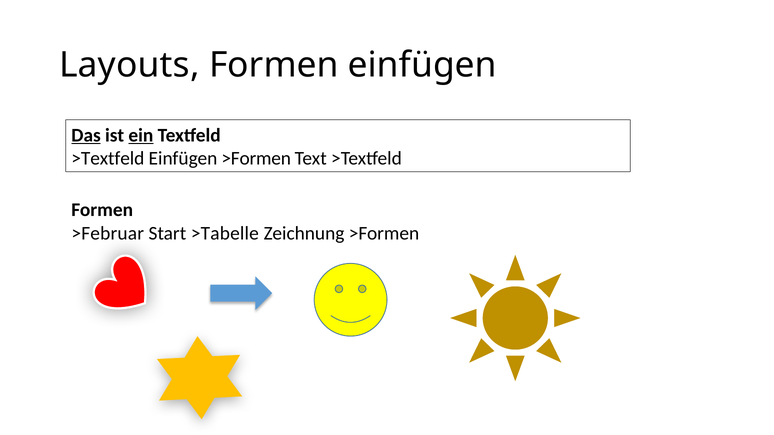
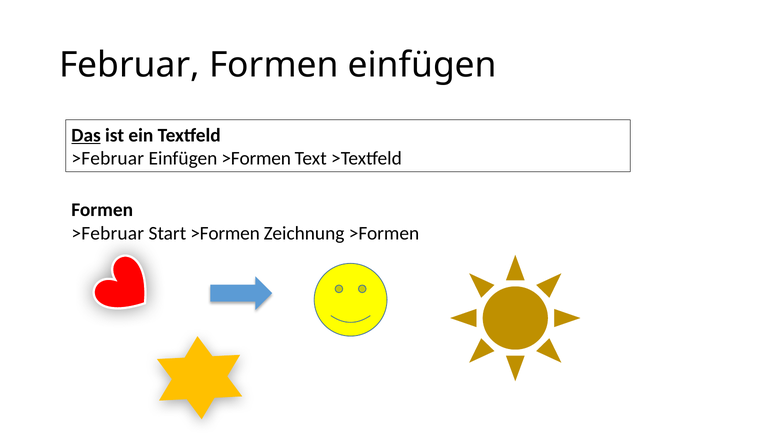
Layouts: Layouts -> Februar
ein underline: present -> none
>Textfeld at (108, 159): >Textfeld -> >Februar
Start >Tabelle: >Tabelle -> >Formen
